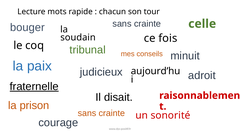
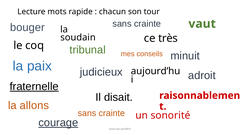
celle: celle -> vaut
fois: fois -> très
prison: prison -> allons
courage underline: none -> present
